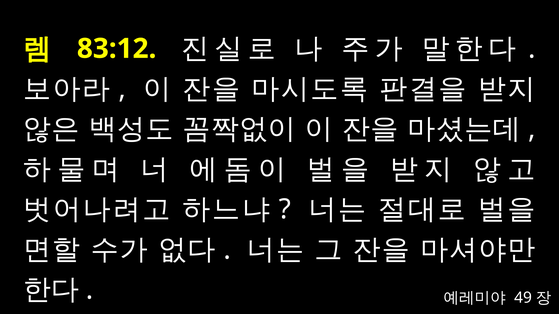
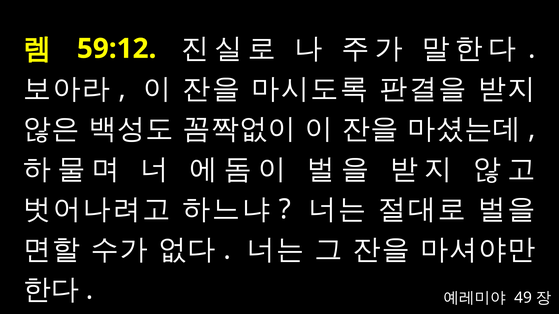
83:12: 83:12 -> 59:12
